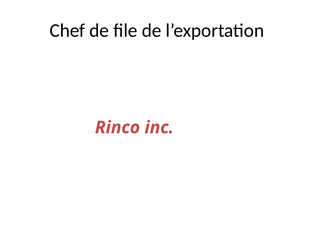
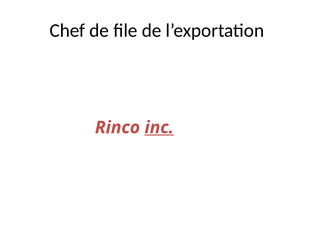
inc underline: none -> present
